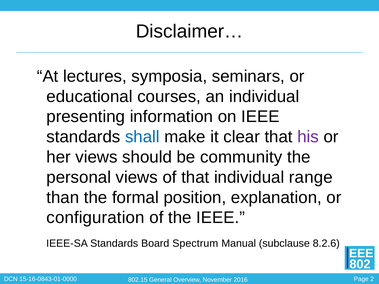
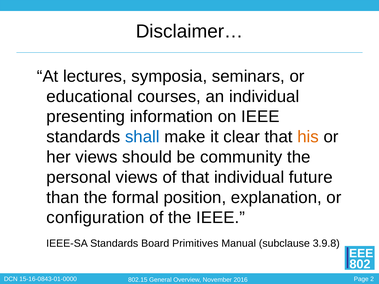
his colour: purple -> orange
range: range -> future
Spectrum: Spectrum -> Primitives
8.2.6: 8.2.6 -> 3.9.8
